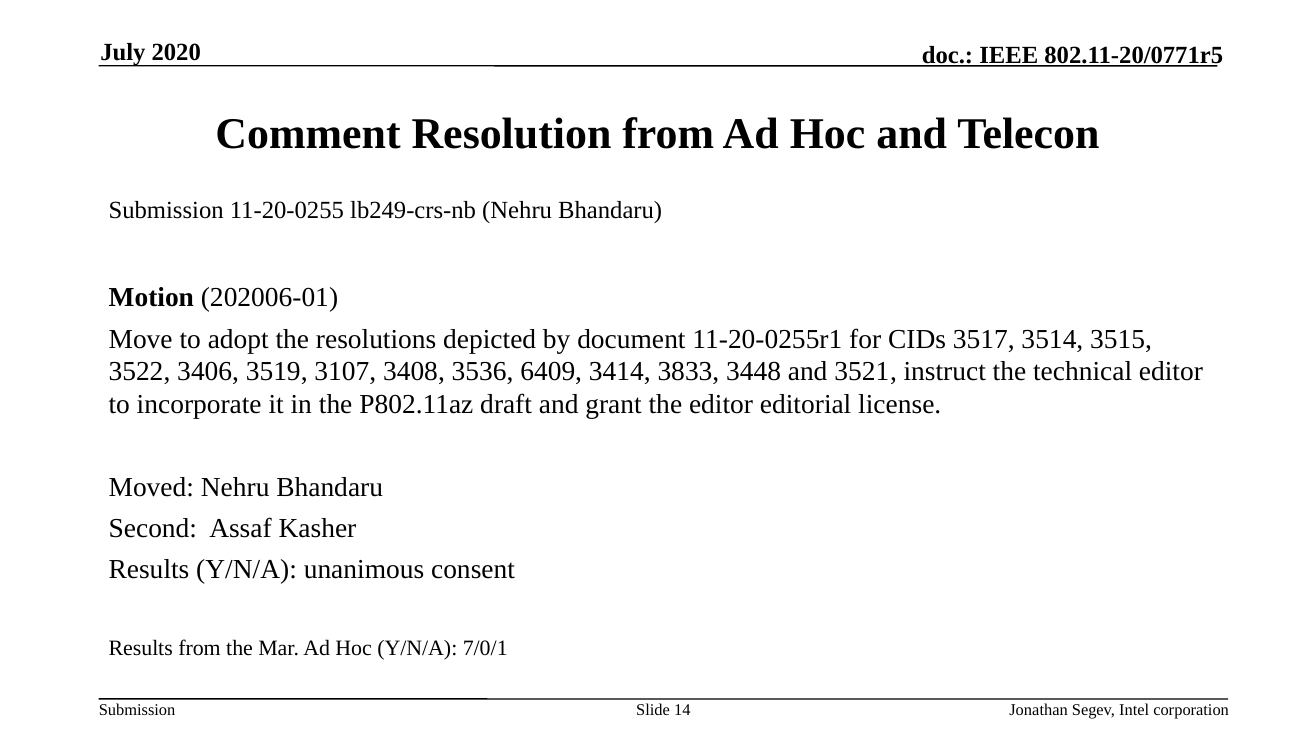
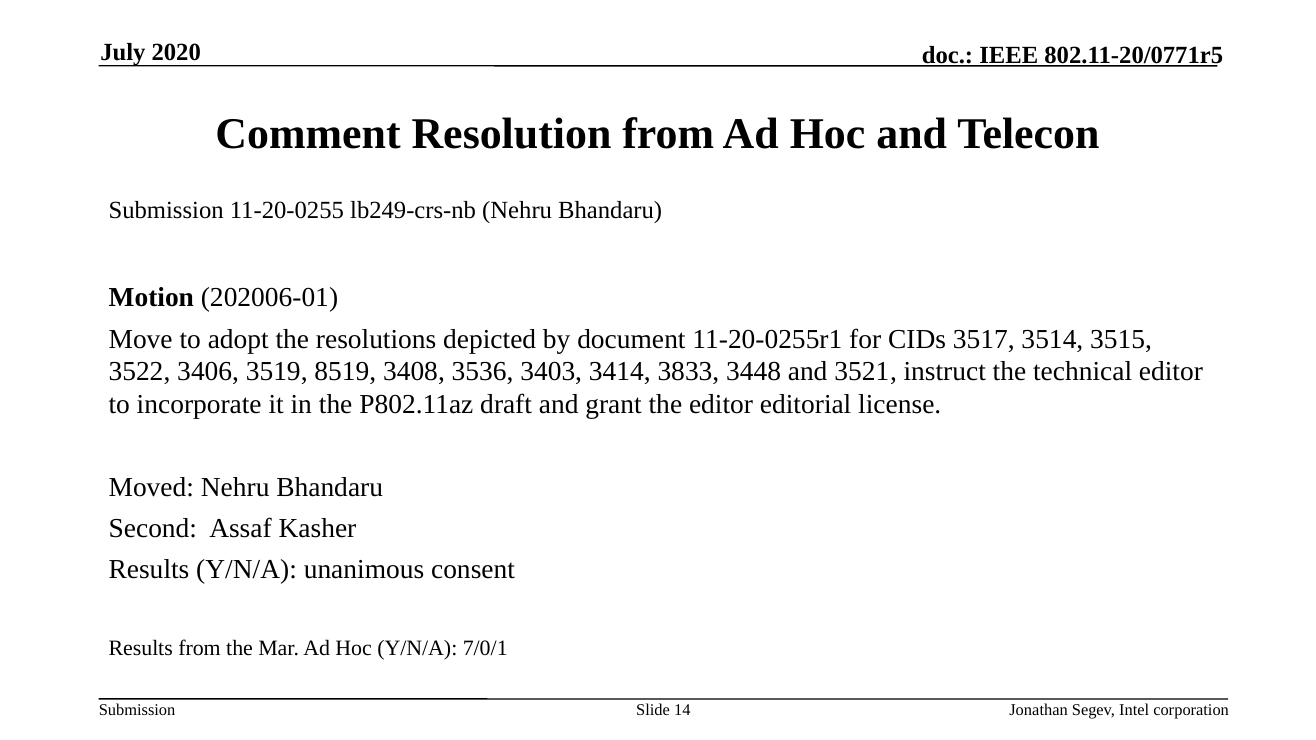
3107: 3107 -> 8519
6409: 6409 -> 3403
